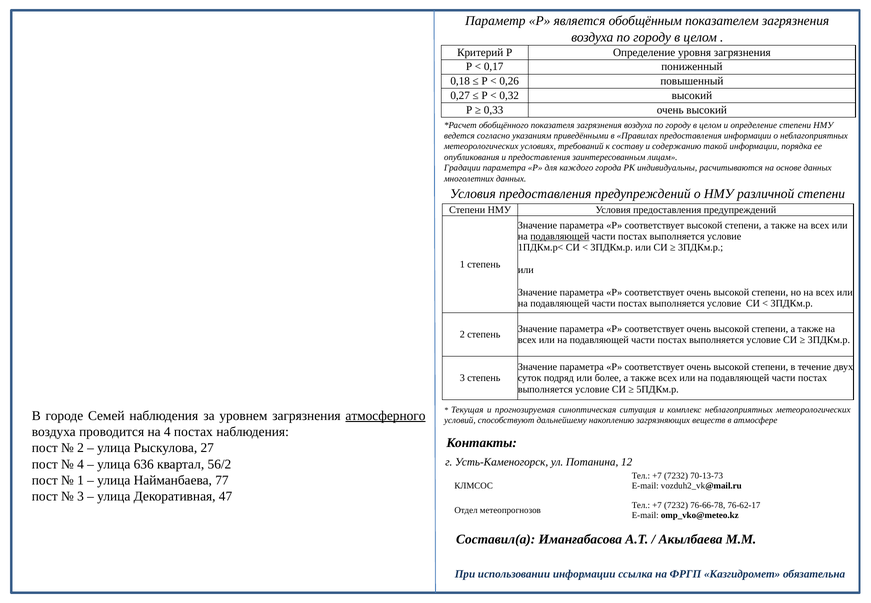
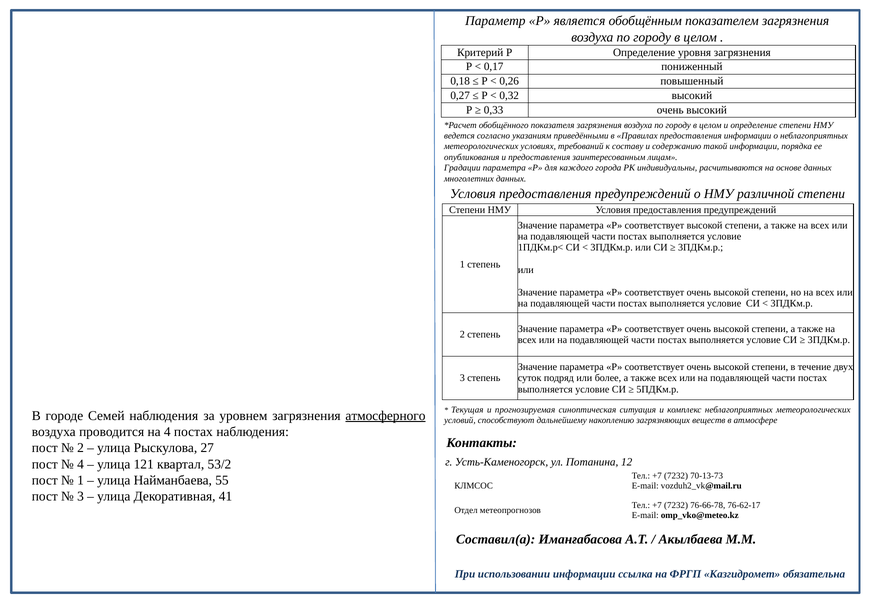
подавляющей at (560, 237) underline: present -> none
636: 636 -> 121
56/2: 56/2 -> 53/2
77: 77 -> 55
47: 47 -> 41
